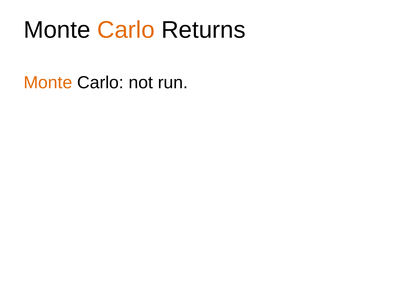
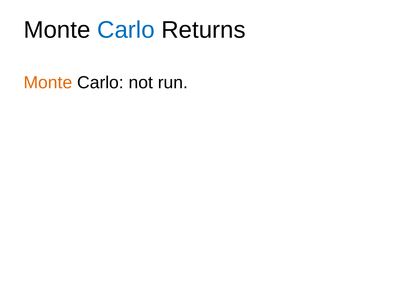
Carlo at (126, 30) colour: orange -> blue
